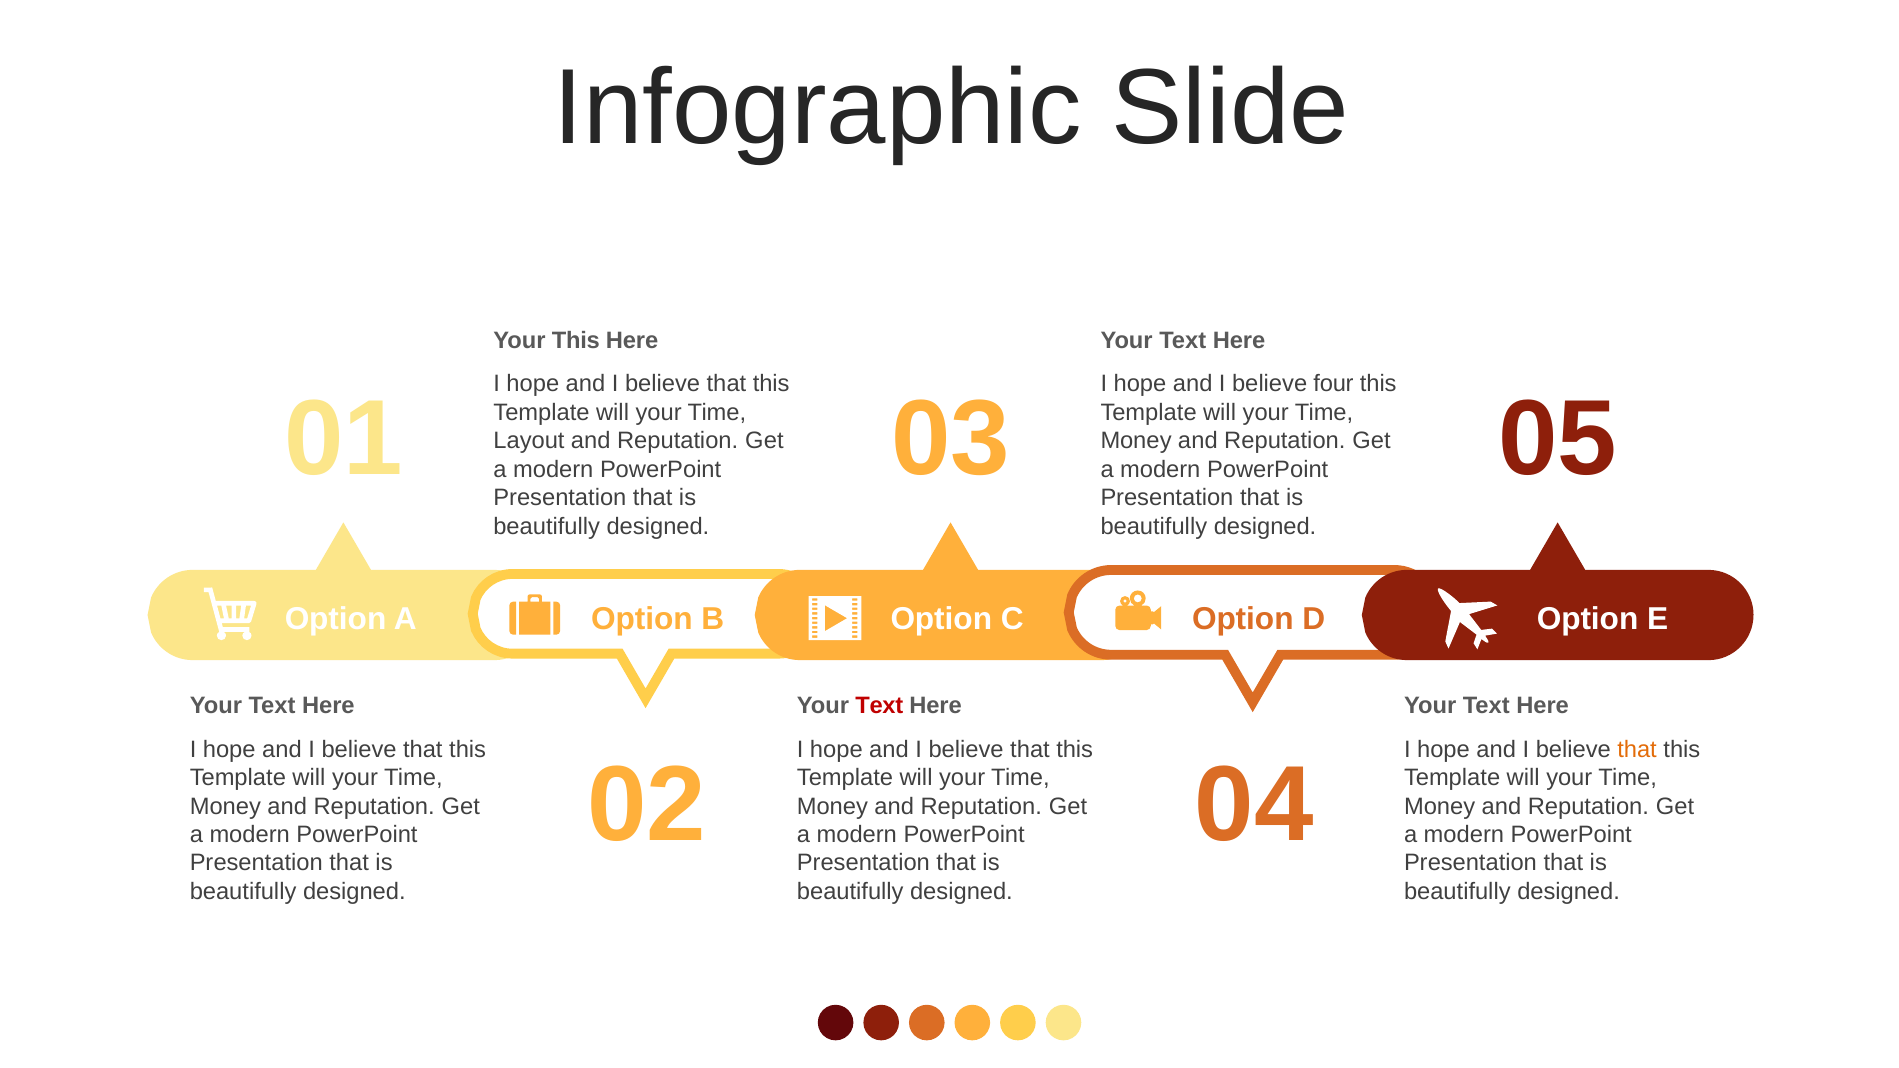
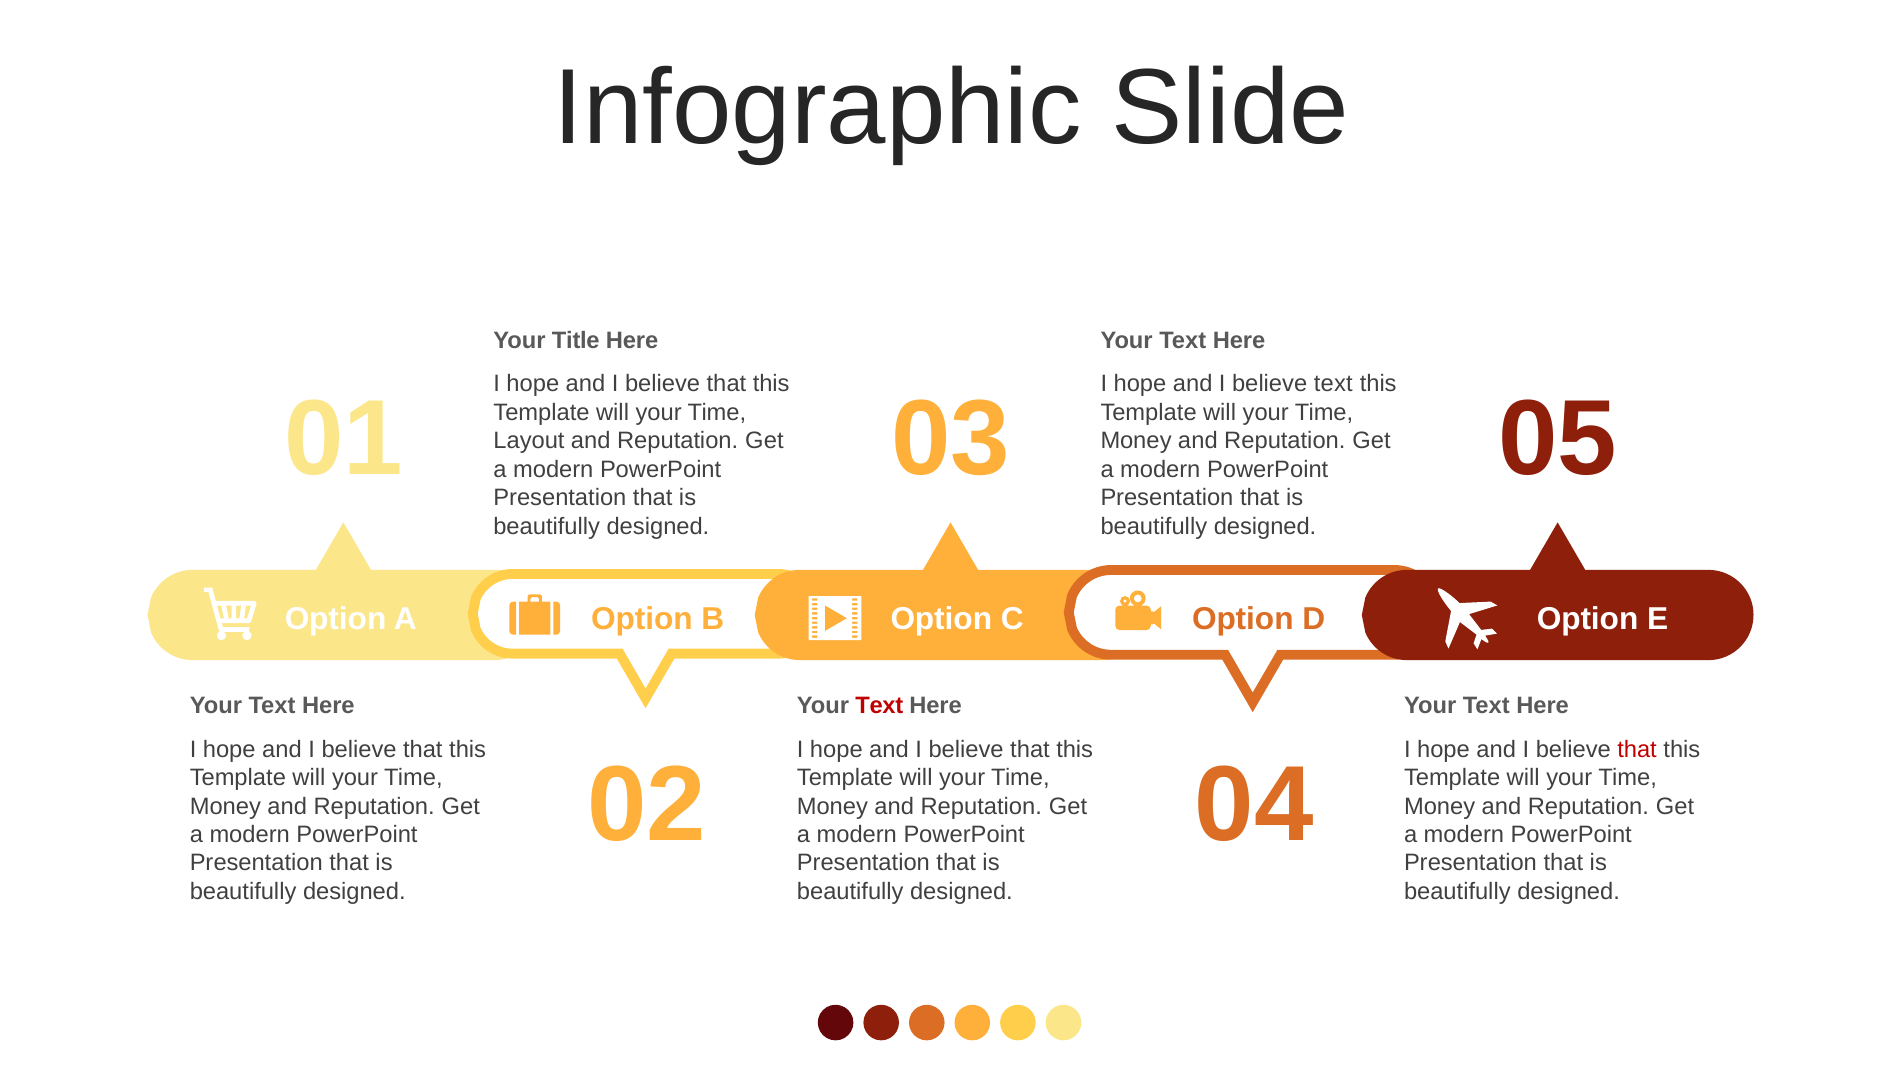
Your This: This -> Title
believe four: four -> text
that at (1637, 749) colour: orange -> red
